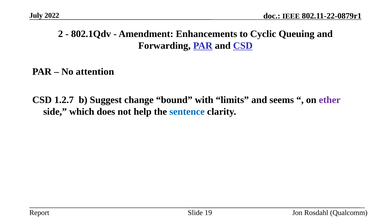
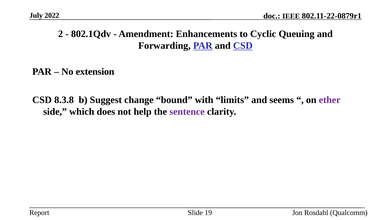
attention: attention -> extension
1.2.7: 1.2.7 -> 8.3.8
sentence colour: blue -> purple
